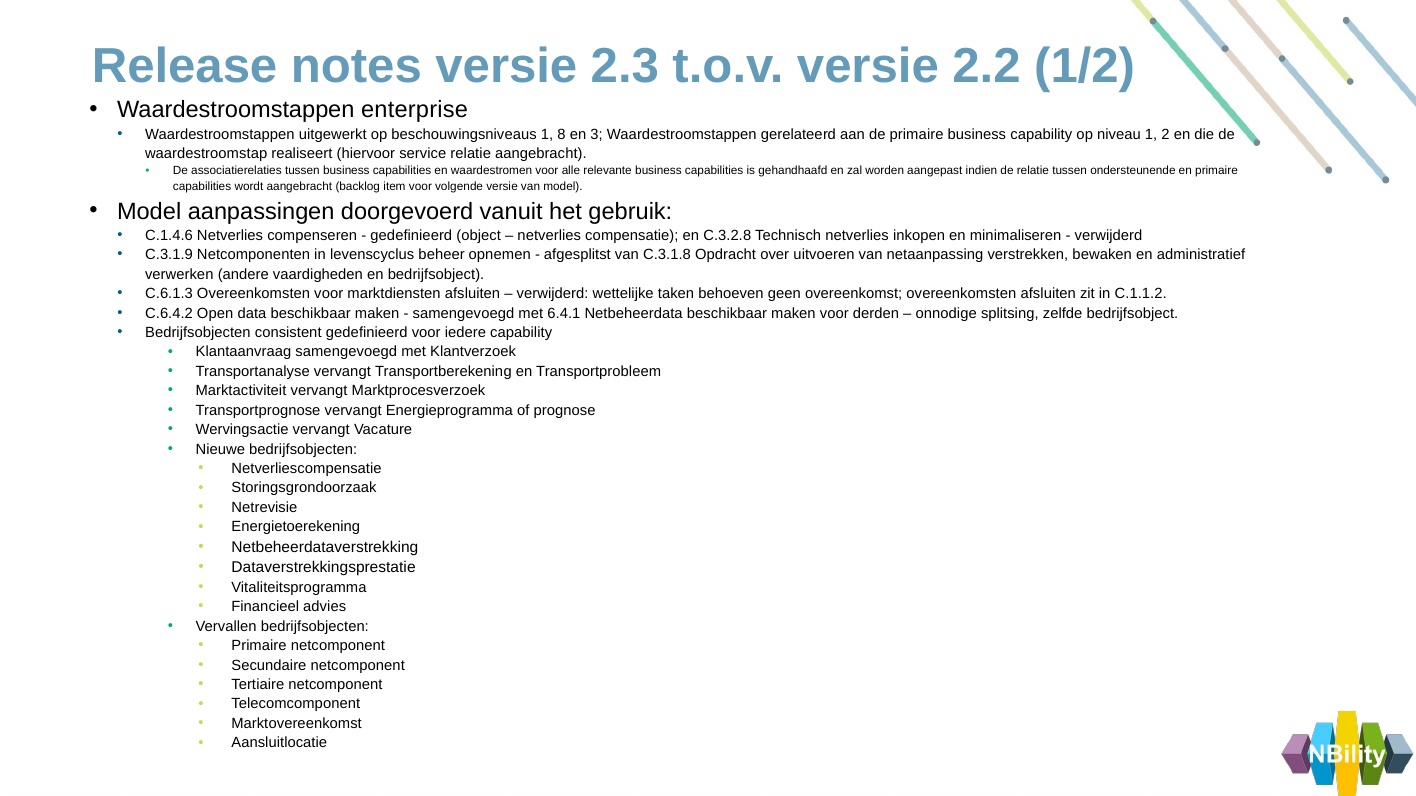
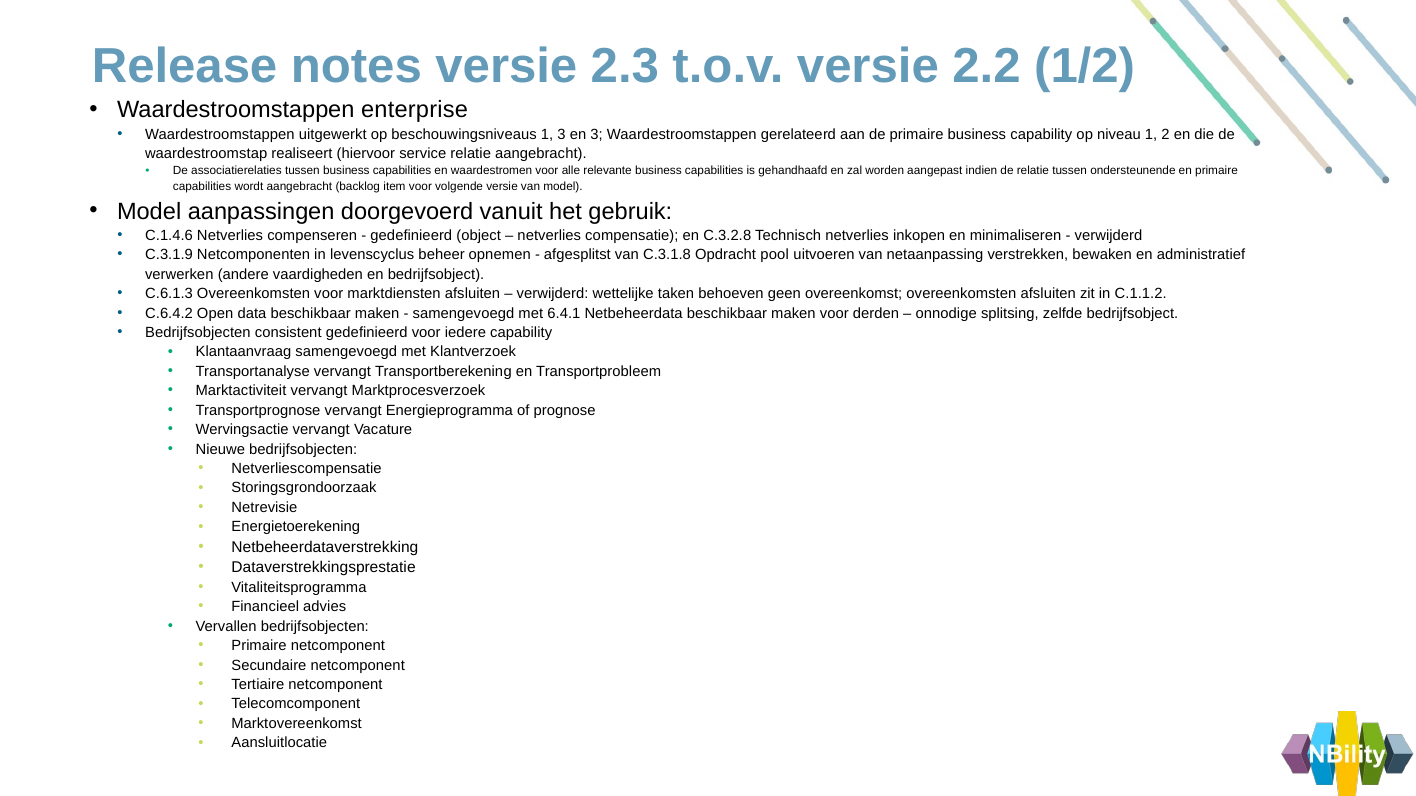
1 8: 8 -> 3
over: over -> pool
